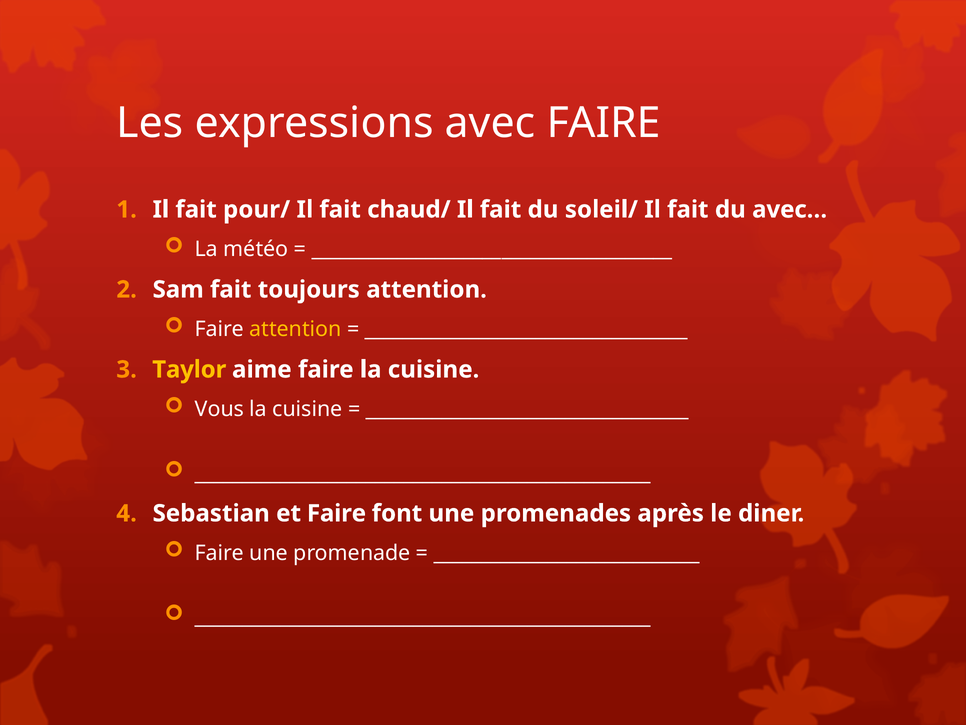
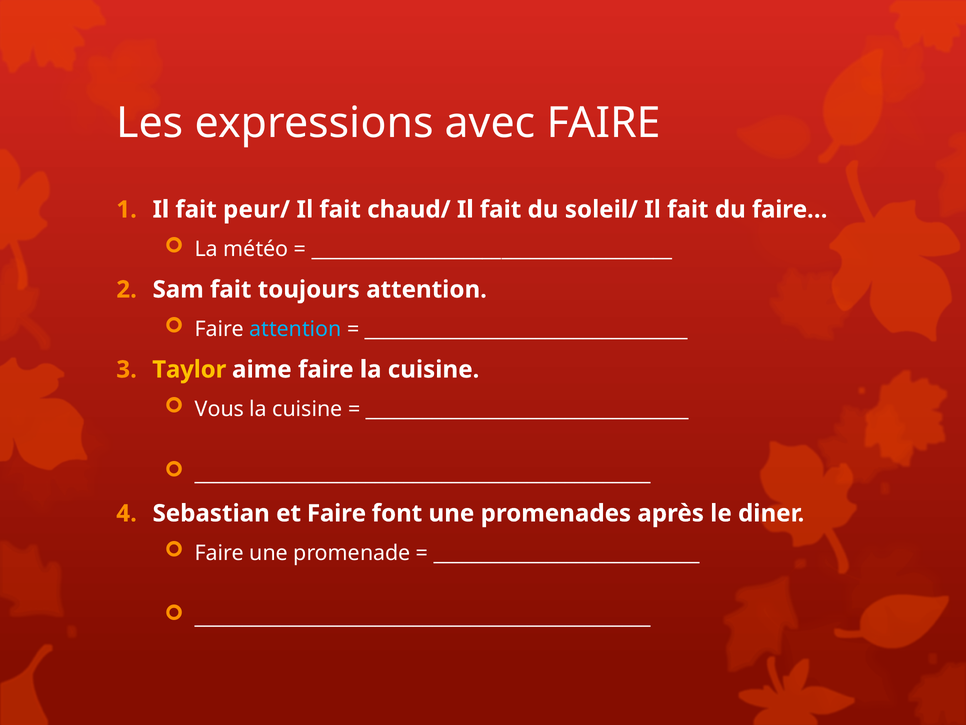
pour/: pour/ -> peur/
avec…: avec… -> faire…
attention at (295, 329) colour: yellow -> light blue
